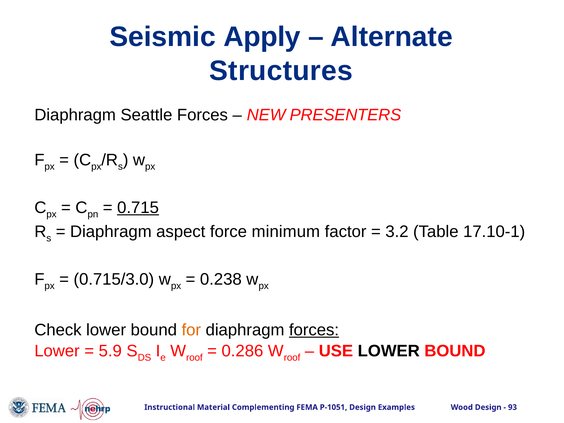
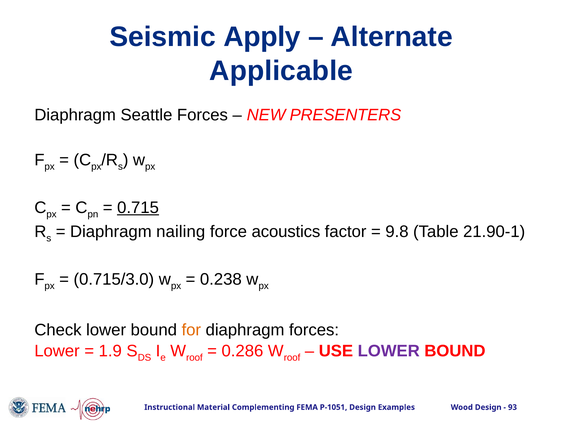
Structures: Structures -> Applicable
aspect: aspect -> nailing
minimum: minimum -> acoustics
3.2: 3.2 -> 9.8
17.10-1: 17.10-1 -> 21.90-1
forces at (314, 330) underline: present -> none
5.9: 5.9 -> 1.9
LOWER at (389, 351) colour: black -> purple
